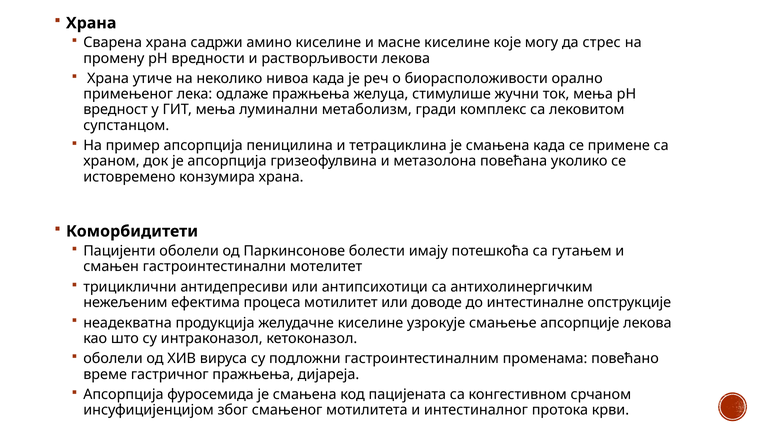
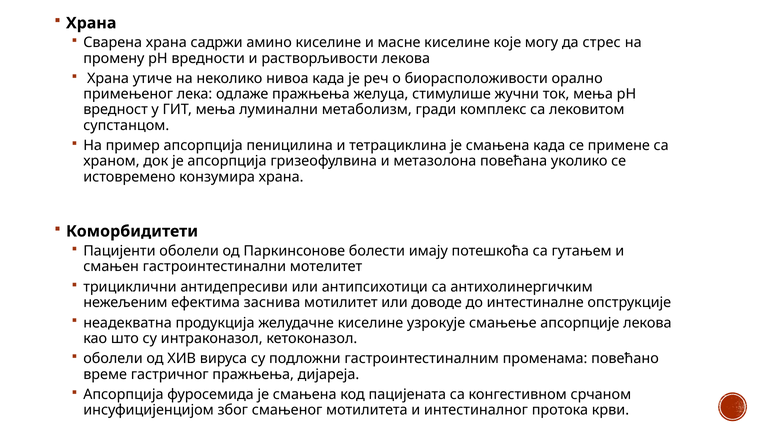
процеса: процеса -> заснива
